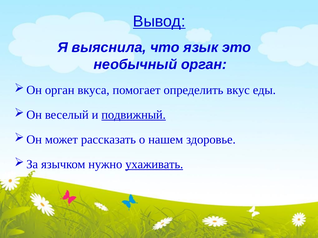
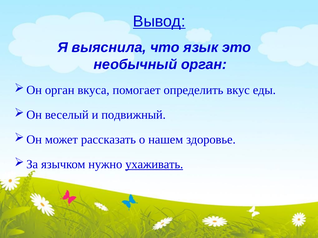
подвижный underline: present -> none
